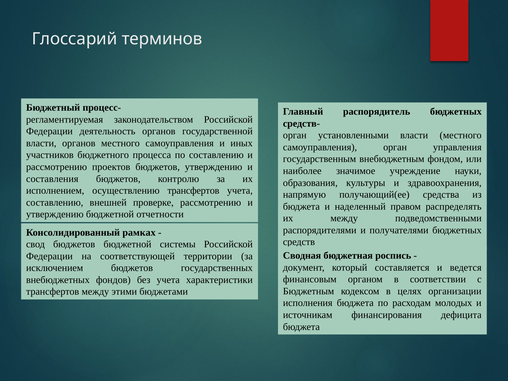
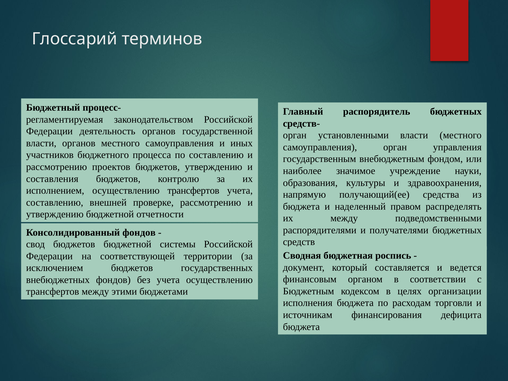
Консолидированный рамках: рамках -> фондов
учета характеристики: характеристики -> осуществлению
молодых: молодых -> торговли
